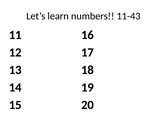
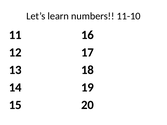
11-43: 11-43 -> 11-10
